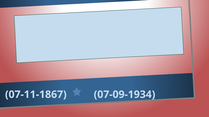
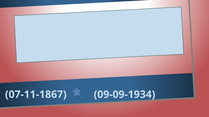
07-09-1934: 07-09-1934 -> 09-09-1934
